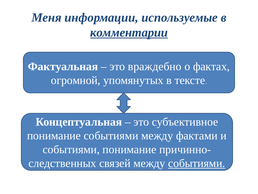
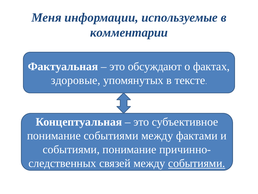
комментарии underline: present -> none
враждебно: враждебно -> обсуждают
огромной: огромной -> здоровые
